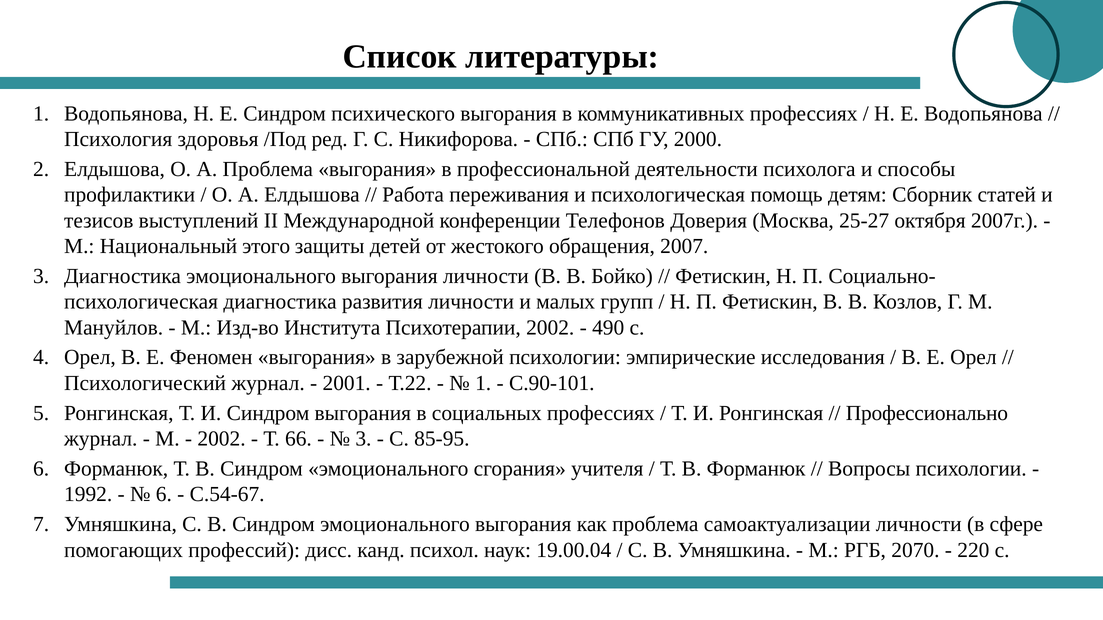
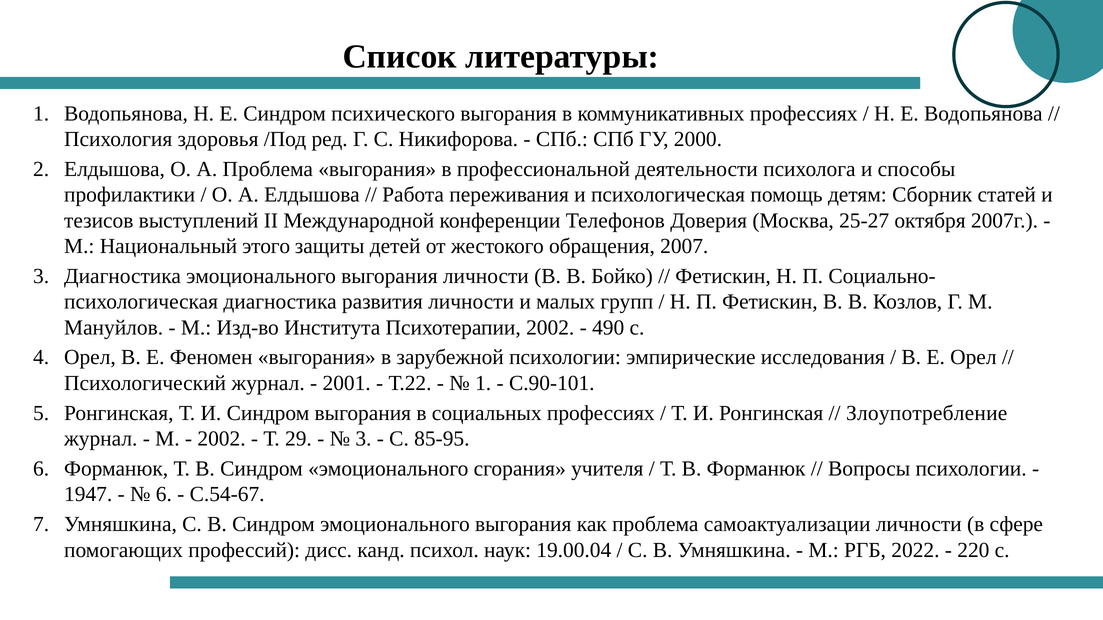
Профессионально: Профессионально -> Злоупотребление
66: 66 -> 29
1992: 1992 -> 1947
2070: 2070 -> 2022
